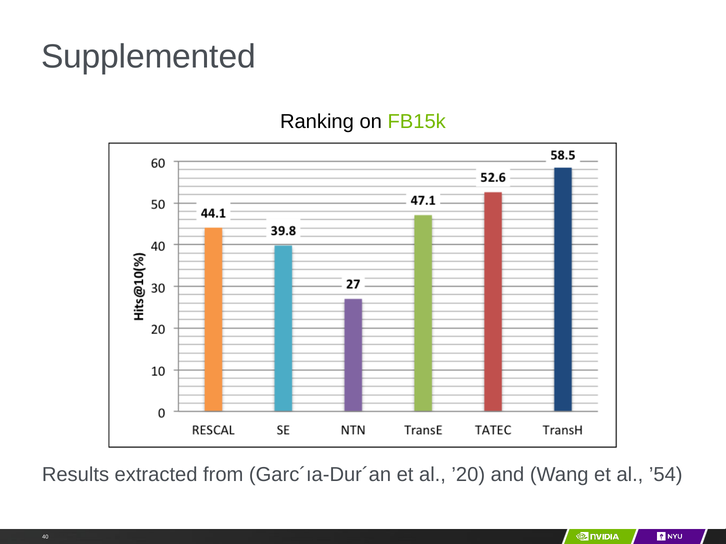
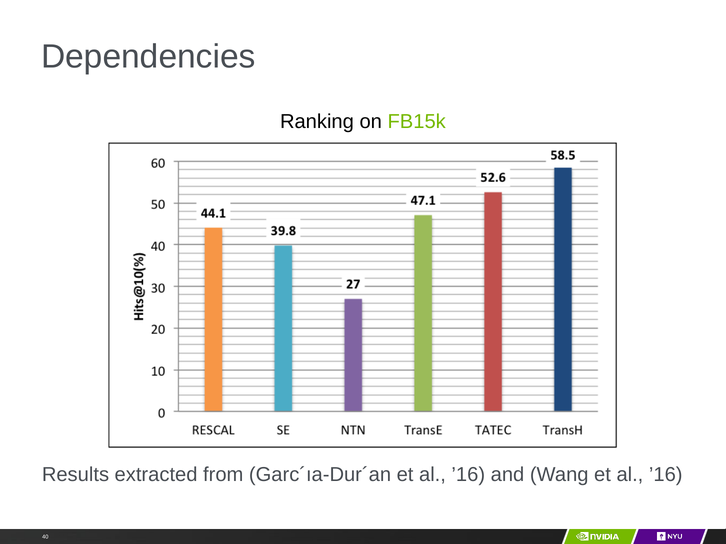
Supplemented: Supplemented -> Dependencies
Garc´ıa-Dur´an et al ’20: ’20 -> ’16
Wang et al ’54: ’54 -> ’16
